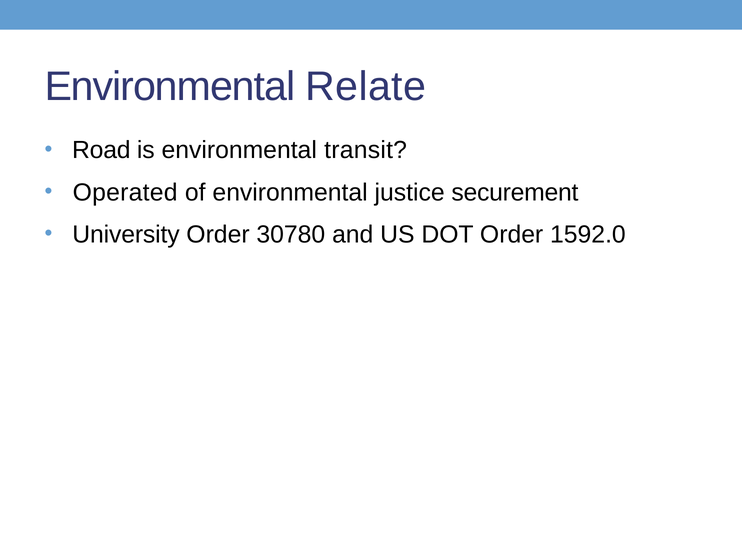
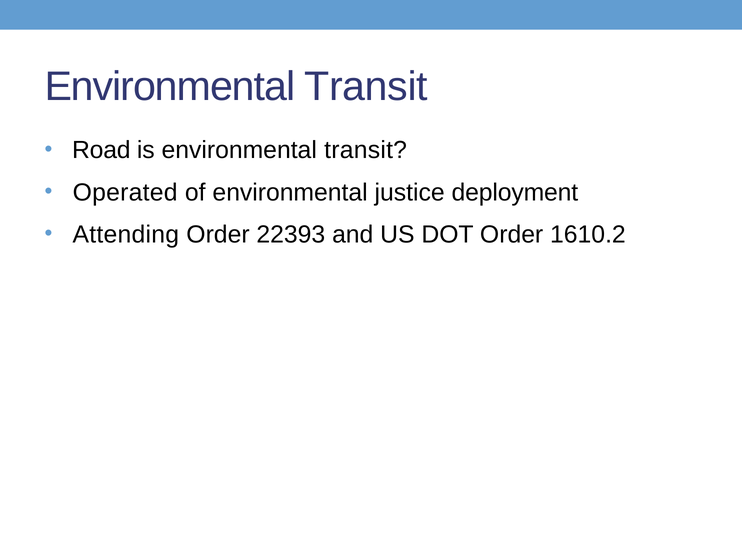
Relate at (366, 86): Relate -> Transit
securement: securement -> deployment
University: University -> Attending
30780: 30780 -> 22393
1592.0: 1592.0 -> 1610.2
